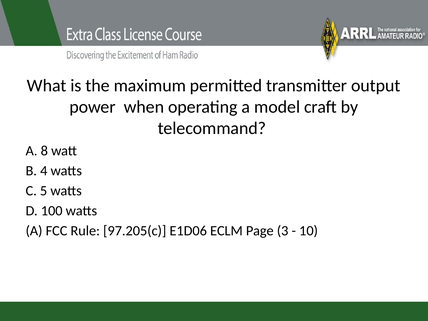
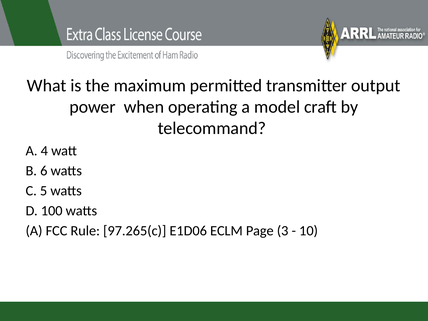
8: 8 -> 4
4: 4 -> 6
97.205(c: 97.205(c -> 97.265(c
